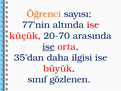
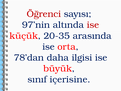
Öğrenci colour: orange -> red
77’nin: 77’nin -> 97’nin
20-70: 20-70 -> 20-35
ise at (49, 47) underline: present -> none
35’dan: 35’dan -> 78’dan
gözlenen: gözlenen -> içerisine
